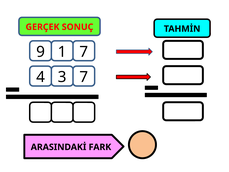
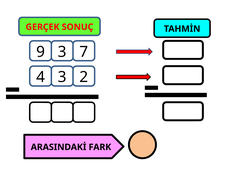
9 1: 1 -> 3
3 7: 7 -> 2
